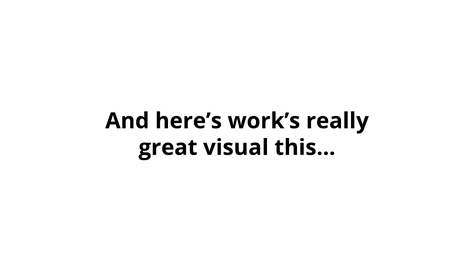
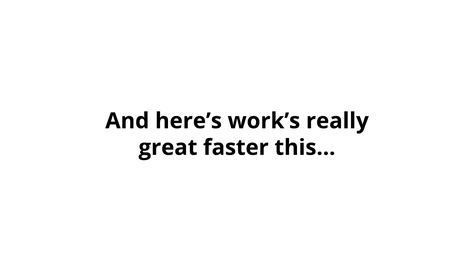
visual: visual -> faster
